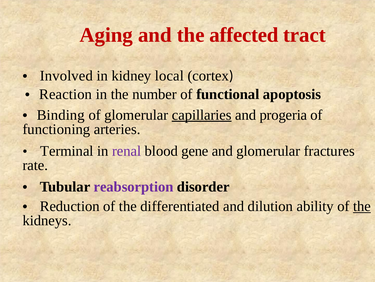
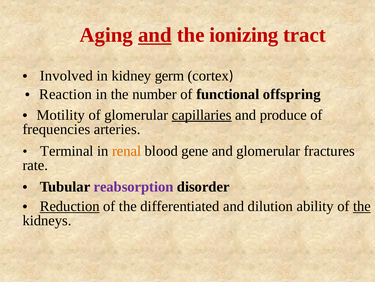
and at (155, 35) underline: none -> present
affected: affected -> ionizing
local: local -> germ
apoptosis: apoptosis -> offspring
Binding: Binding -> Motility
progeria: progeria -> produce
functioning: functioning -> frequencies
renal colour: purple -> orange
Reduction underline: none -> present
